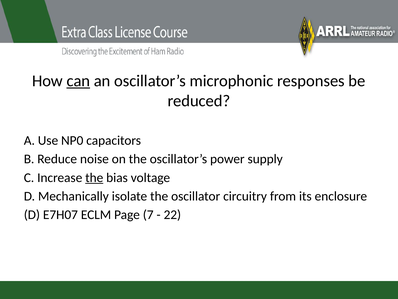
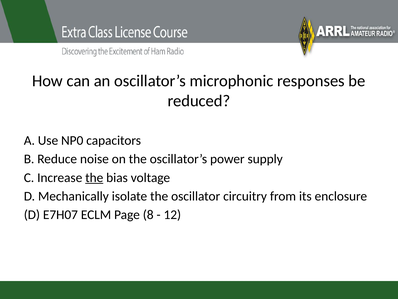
can underline: present -> none
7: 7 -> 8
22: 22 -> 12
